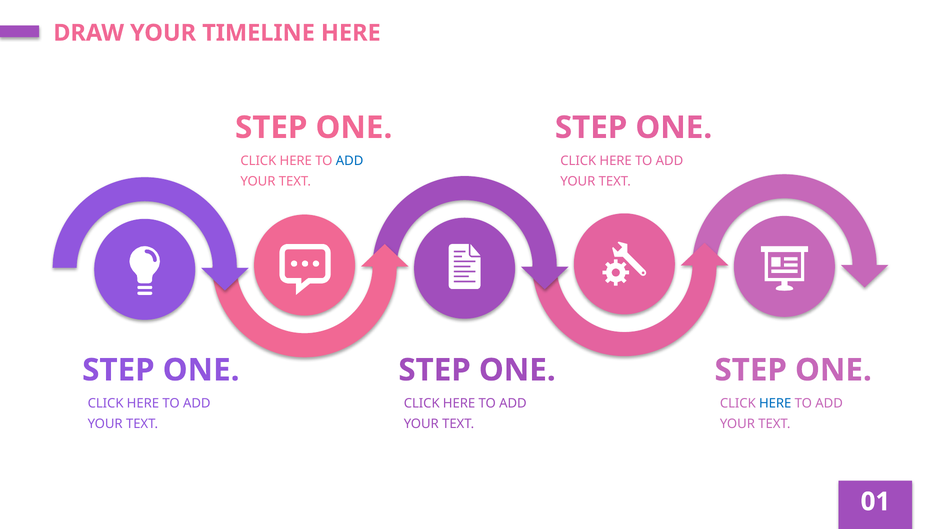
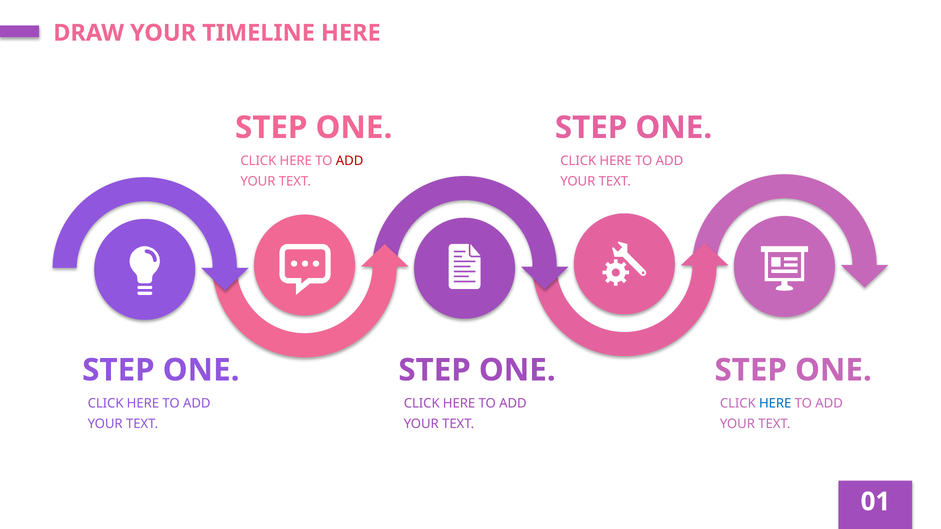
ADD at (350, 161) colour: blue -> red
